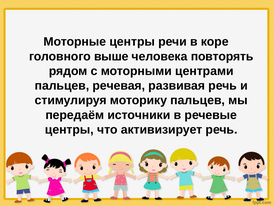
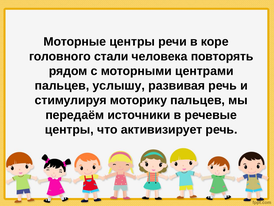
выше: выше -> стали
речевая: речевая -> услышу
